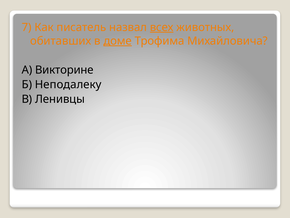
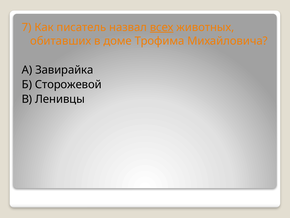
доме underline: present -> none
Викторине: Викторине -> Завирайка
Неподалеку: Неподалеку -> Сторожевой
